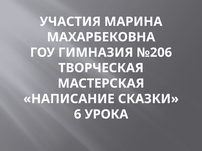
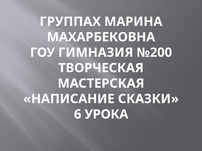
УЧАСТИЯ: УЧАСТИЯ -> ГРУППАХ
№206: №206 -> №200
